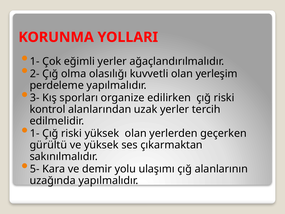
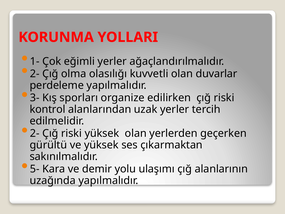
yerleşim: yerleşim -> duvarlar
1- at (35, 133): 1- -> 2-
